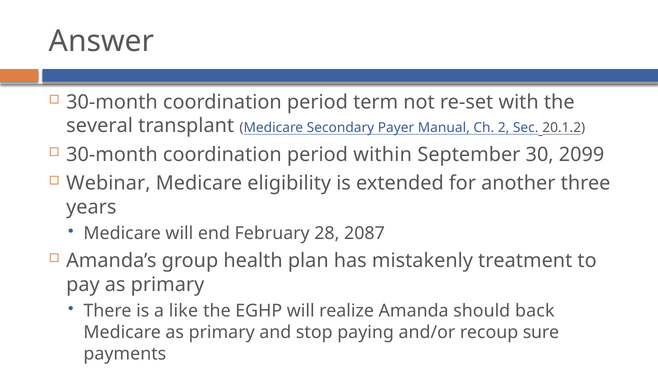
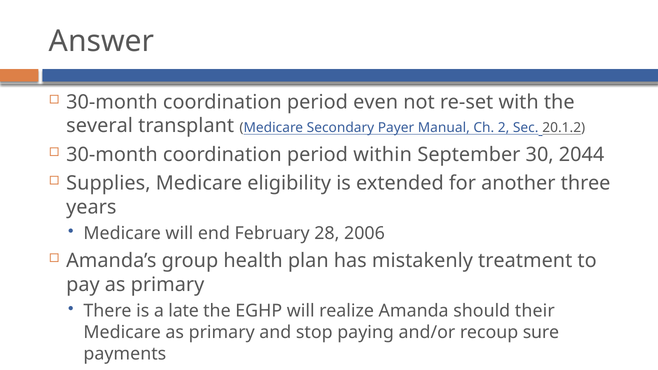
term: term -> even
2099: 2099 -> 2044
Webinar: Webinar -> Supplies
2087: 2087 -> 2006
like: like -> late
back: back -> their
